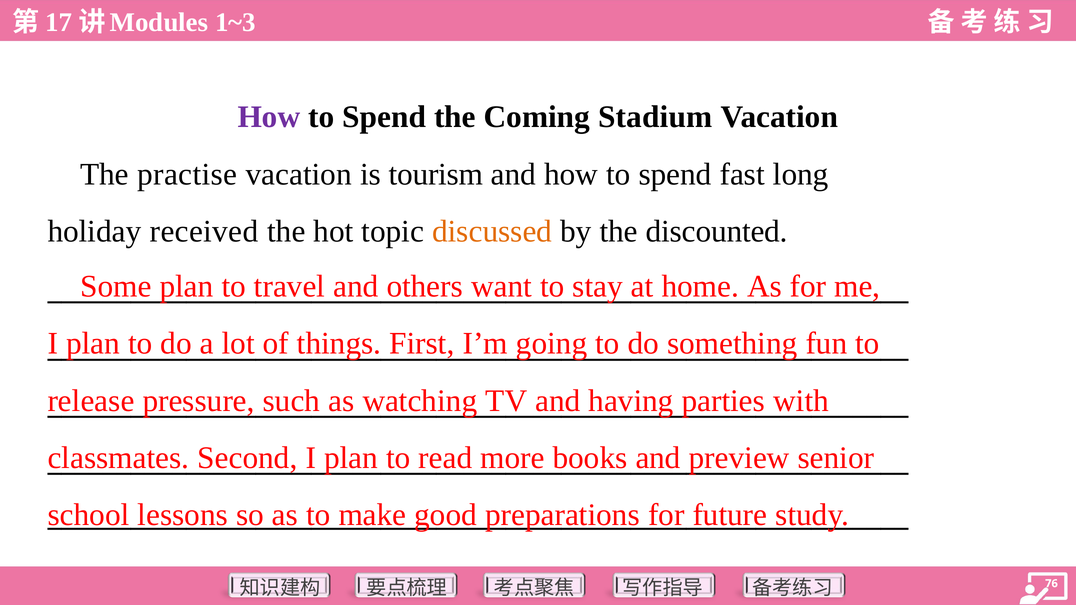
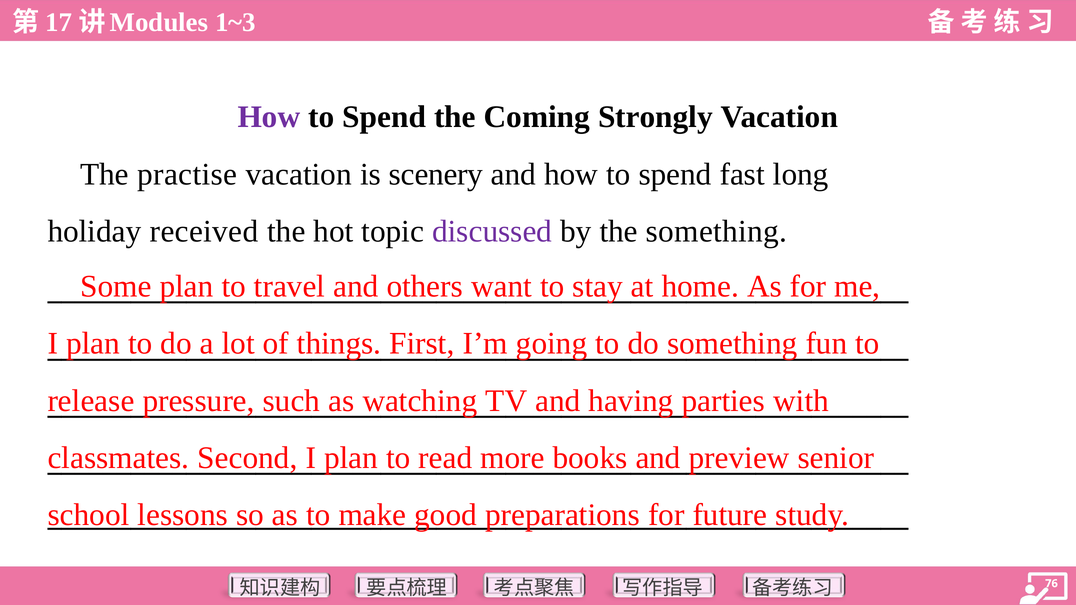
Stadium: Stadium -> Strongly
tourism: tourism -> scenery
discussed colour: orange -> purple
the discounted: discounted -> something
